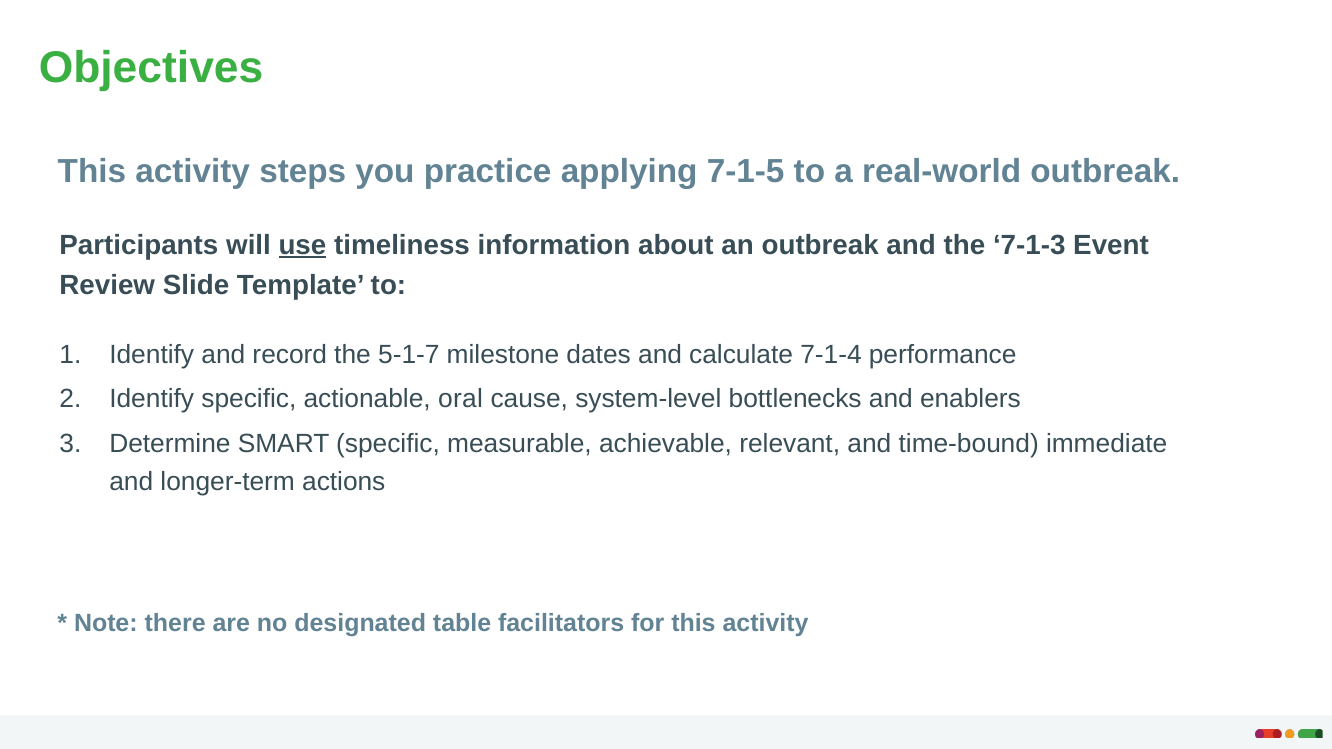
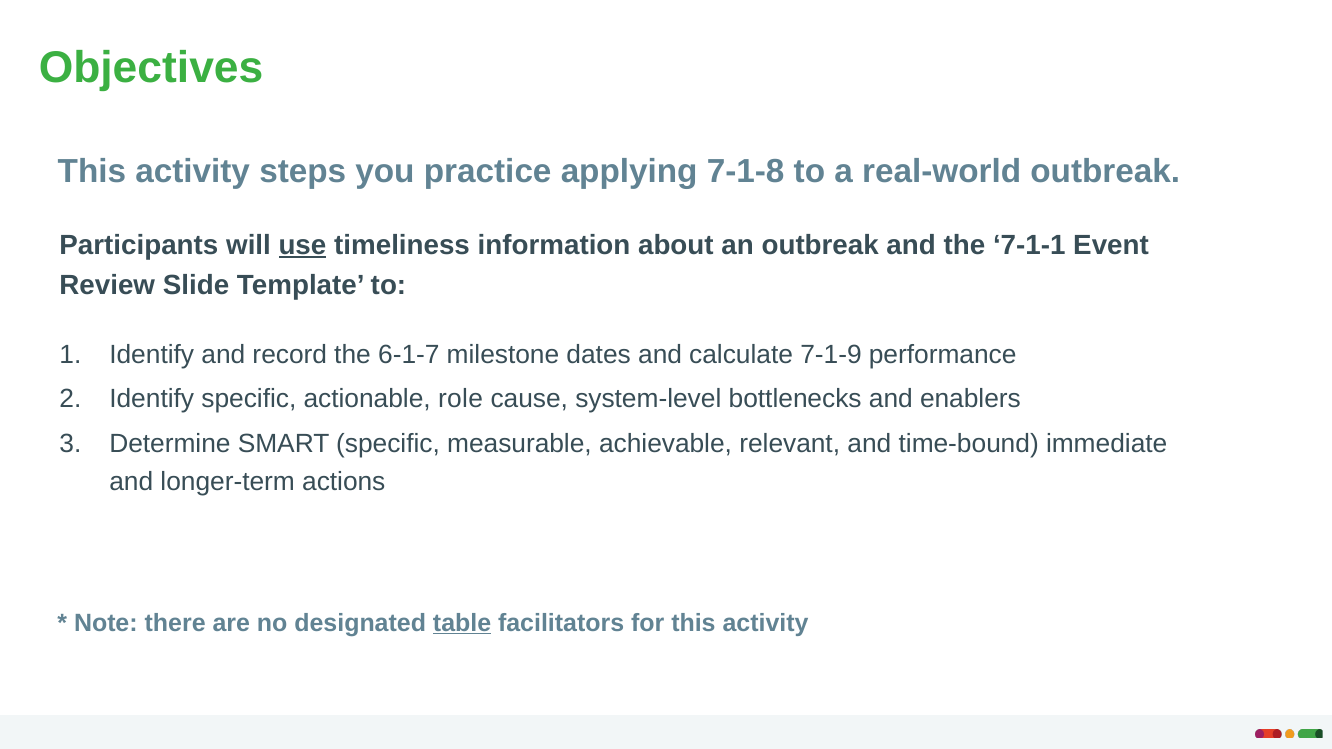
7-1-5: 7-1-5 -> 7-1-8
7-1-3: 7-1-3 -> 7-1-1
5-1-7: 5-1-7 -> 6-1-7
7-1-4: 7-1-4 -> 7-1-9
oral: oral -> role
table underline: none -> present
